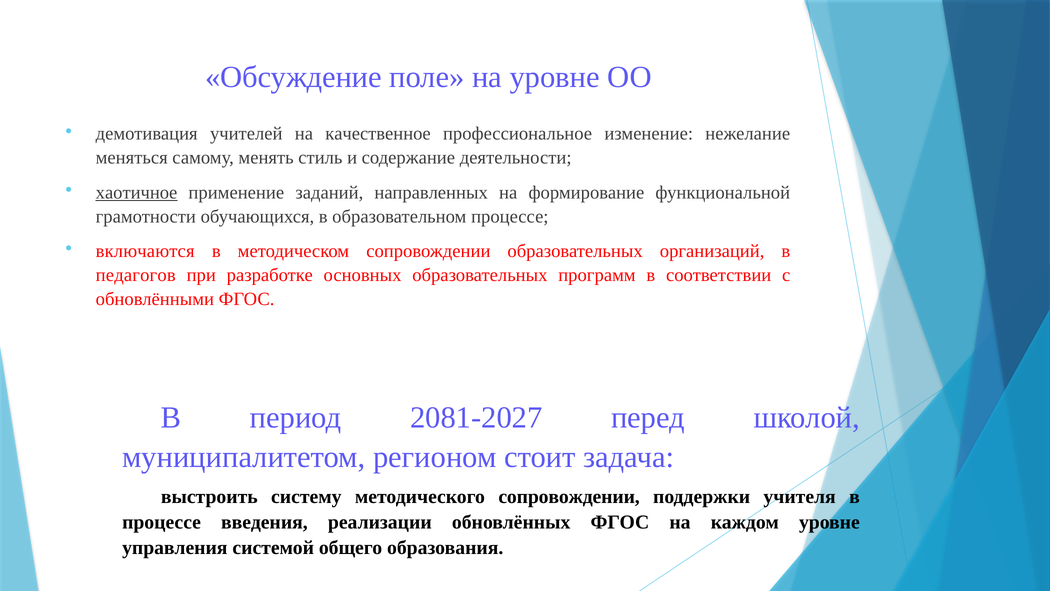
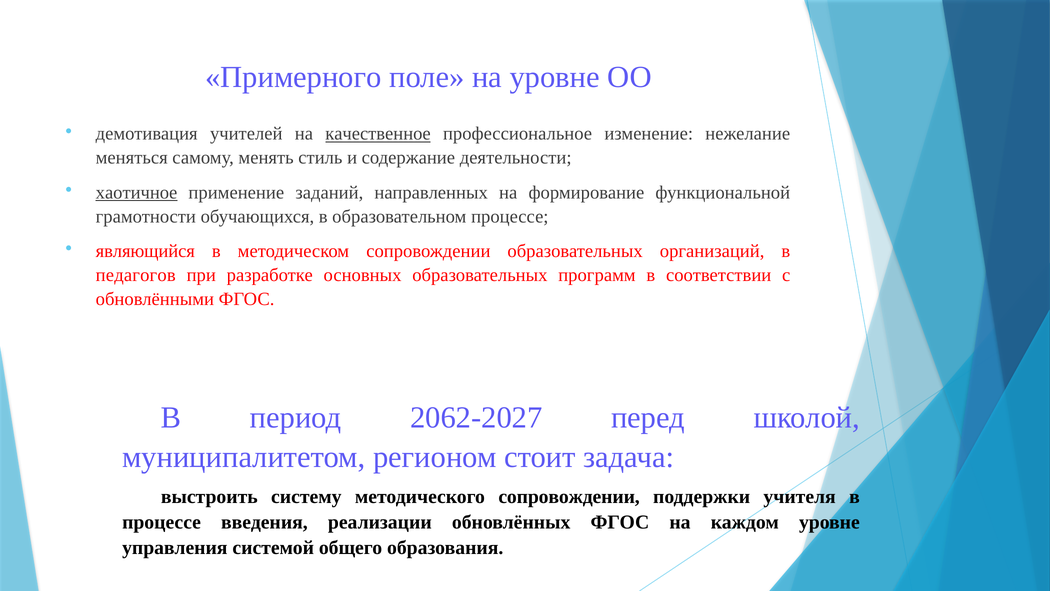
Обсуждение: Обсуждение -> Примерного
качественное underline: none -> present
включаются: включаются -> являющийся
2081-2027: 2081-2027 -> 2062-2027
